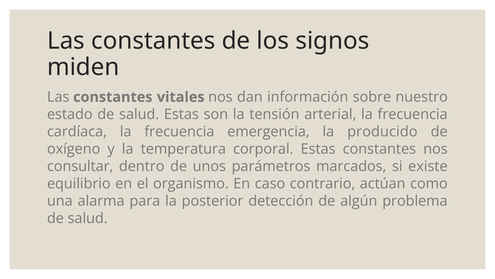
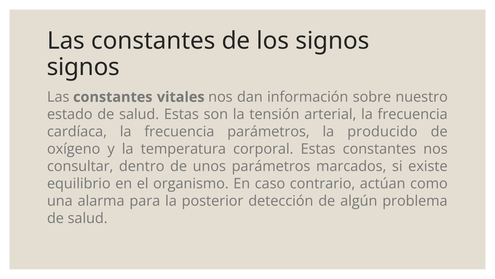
miden at (83, 67): miden -> signos
frecuencia emergencia: emergencia -> parámetros
